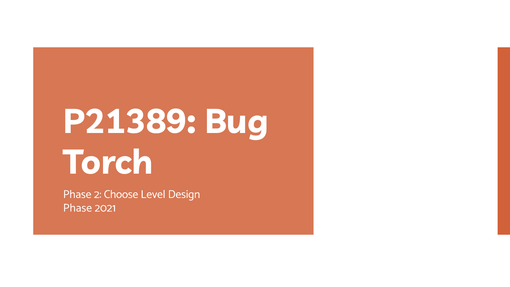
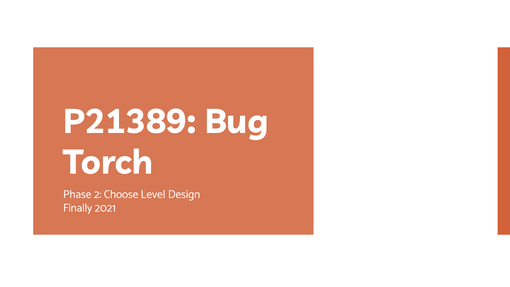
Phase at (78, 208): Phase -> Finally
